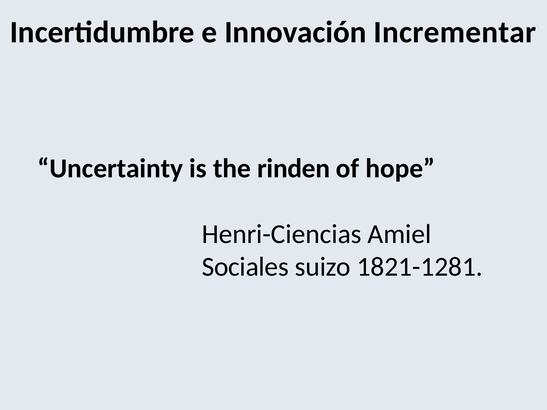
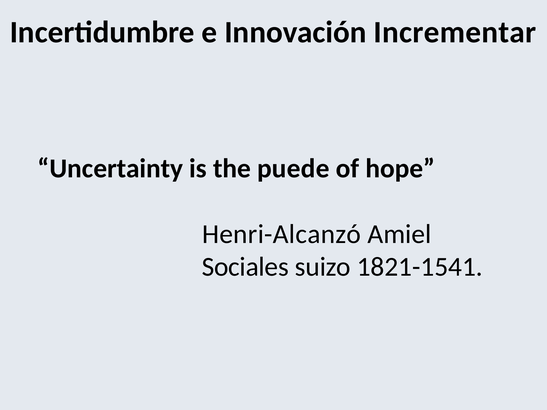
rinden: rinden -> puede
Henri-Ciencias: Henri-Ciencias -> Henri-Alcanzó
1821-1281: 1821-1281 -> 1821-1541
